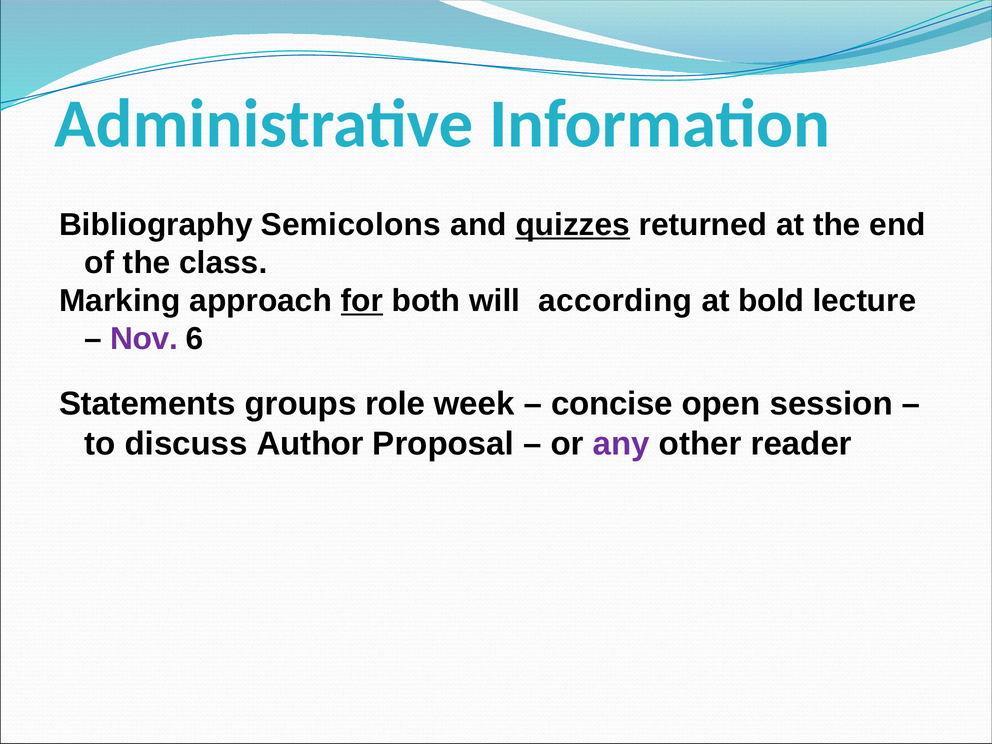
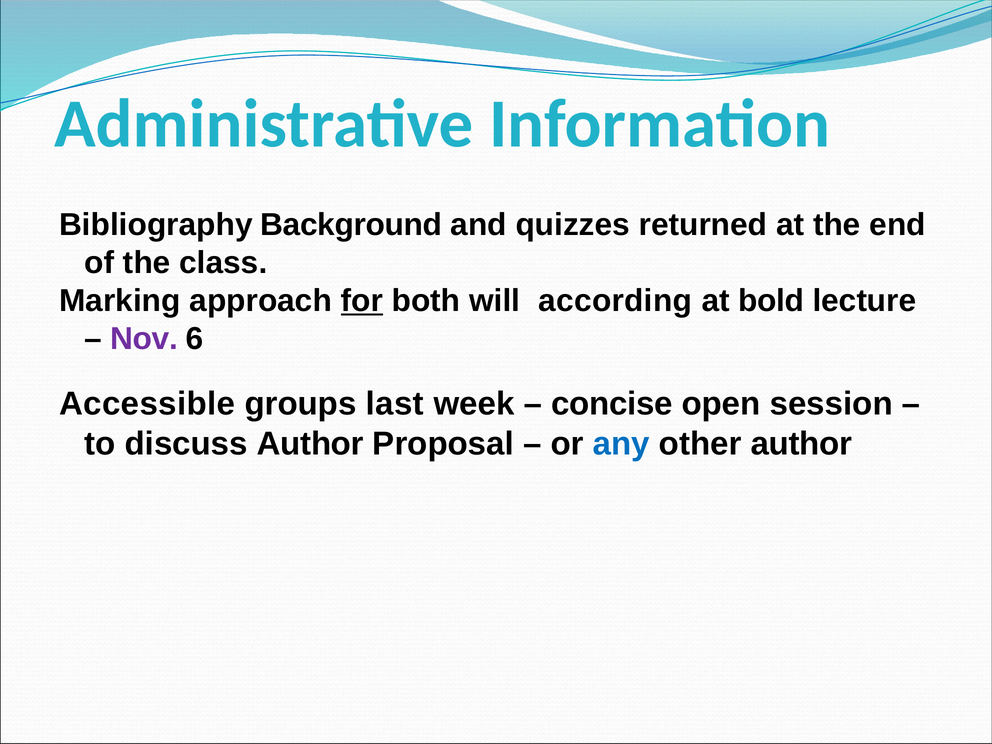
Semicolons: Semicolons -> Background
quizzes underline: present -> none
Statements: Statements -> Accessible
role: role -> last
any colour: purple -> blue
other reader: reader -> author
